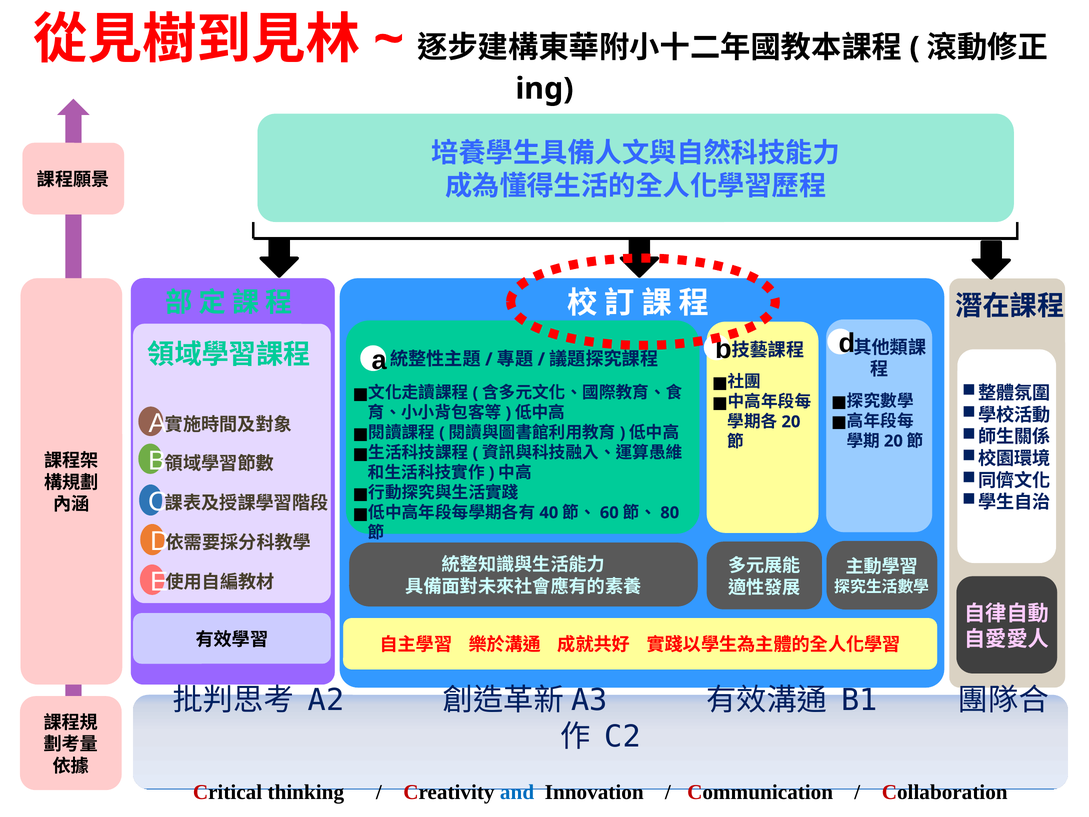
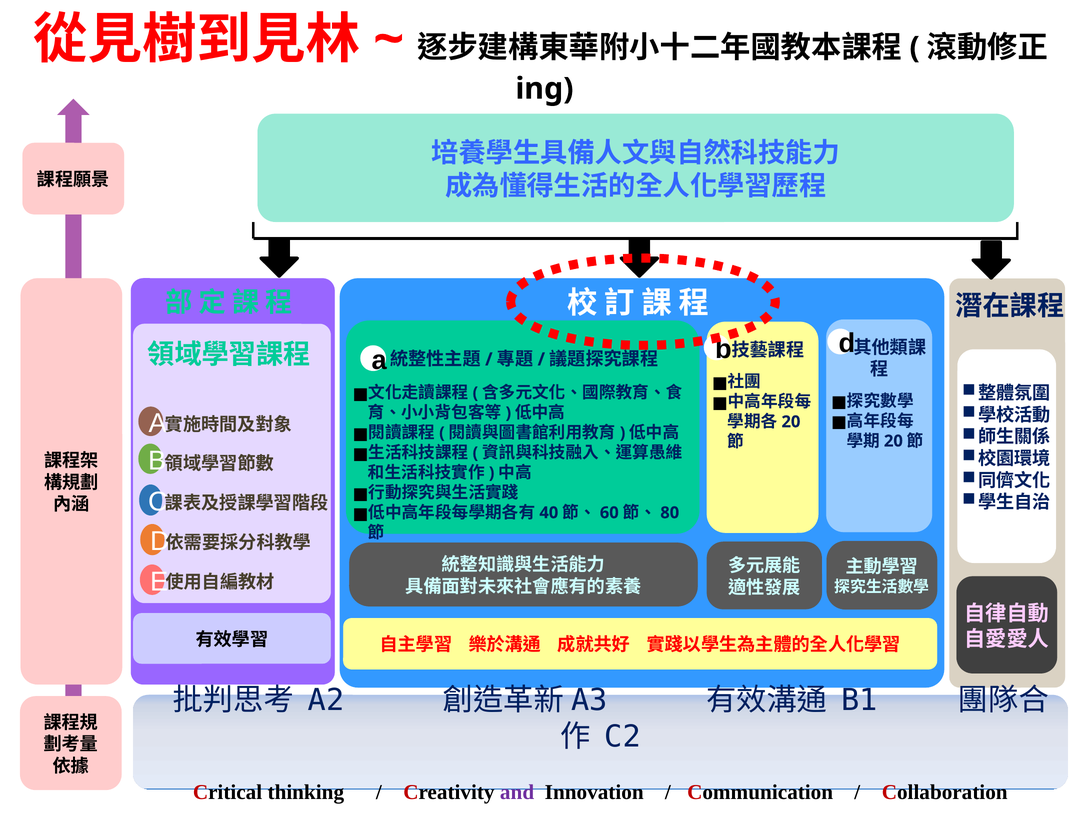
and colour: blue -> purple
